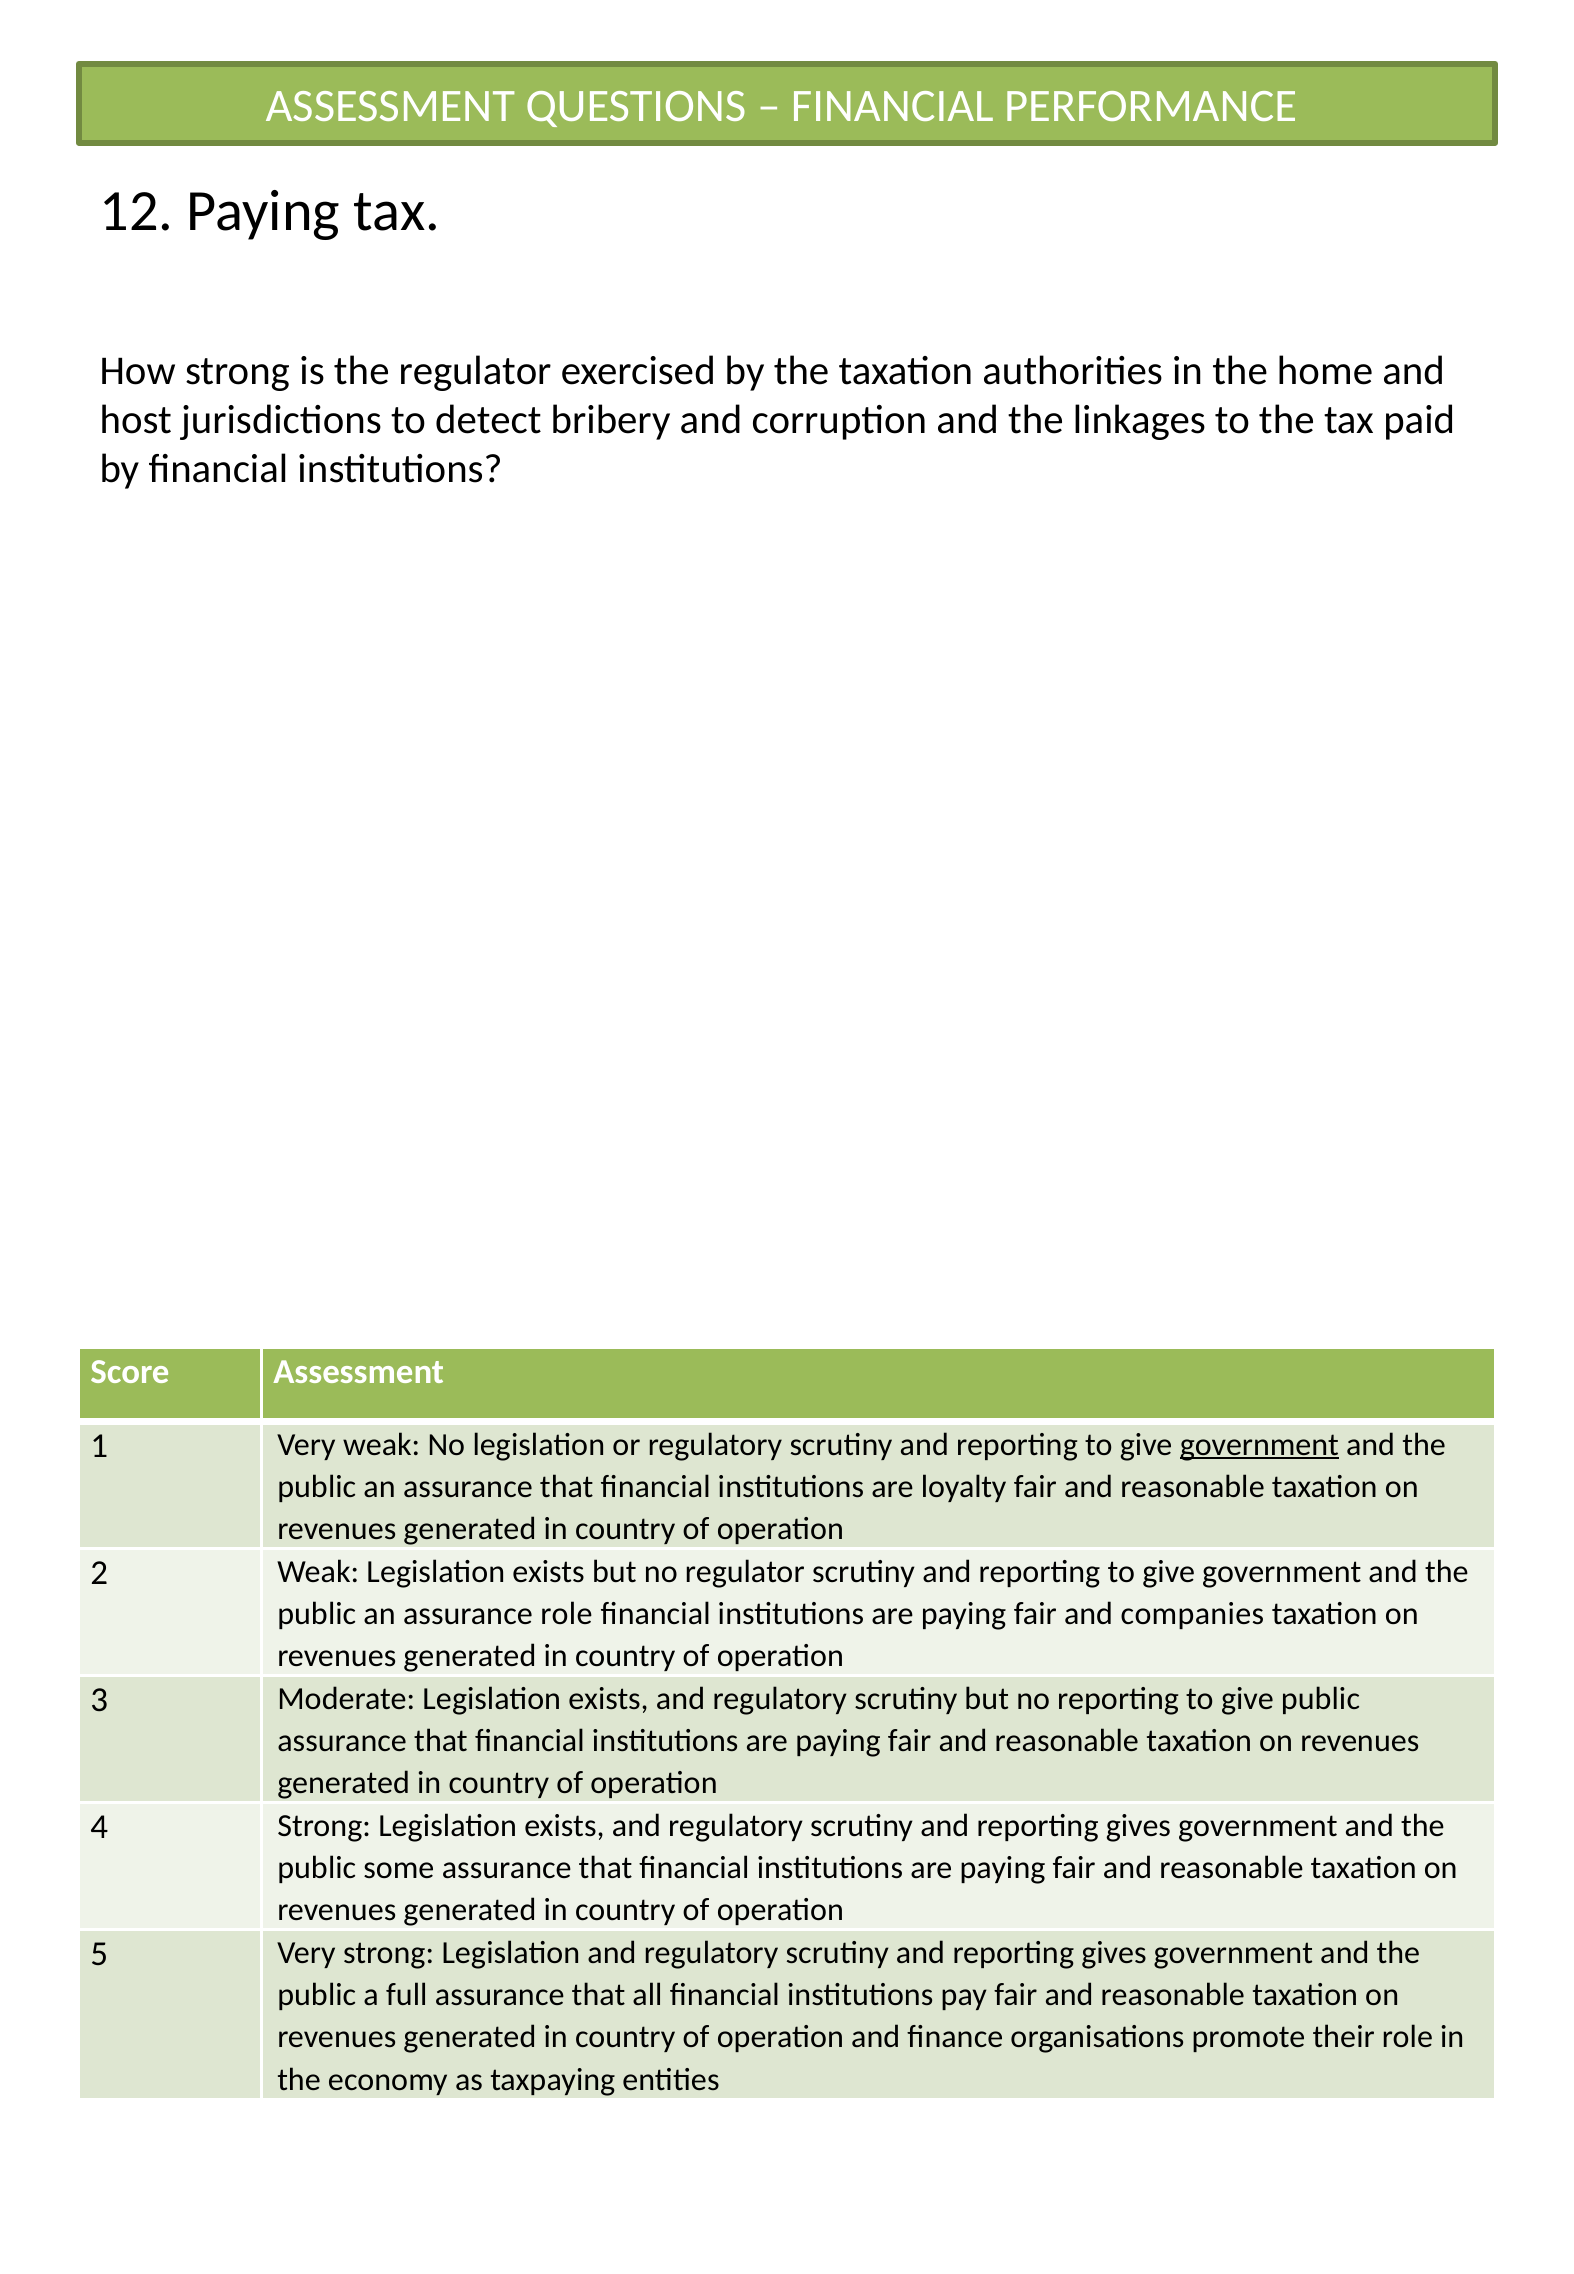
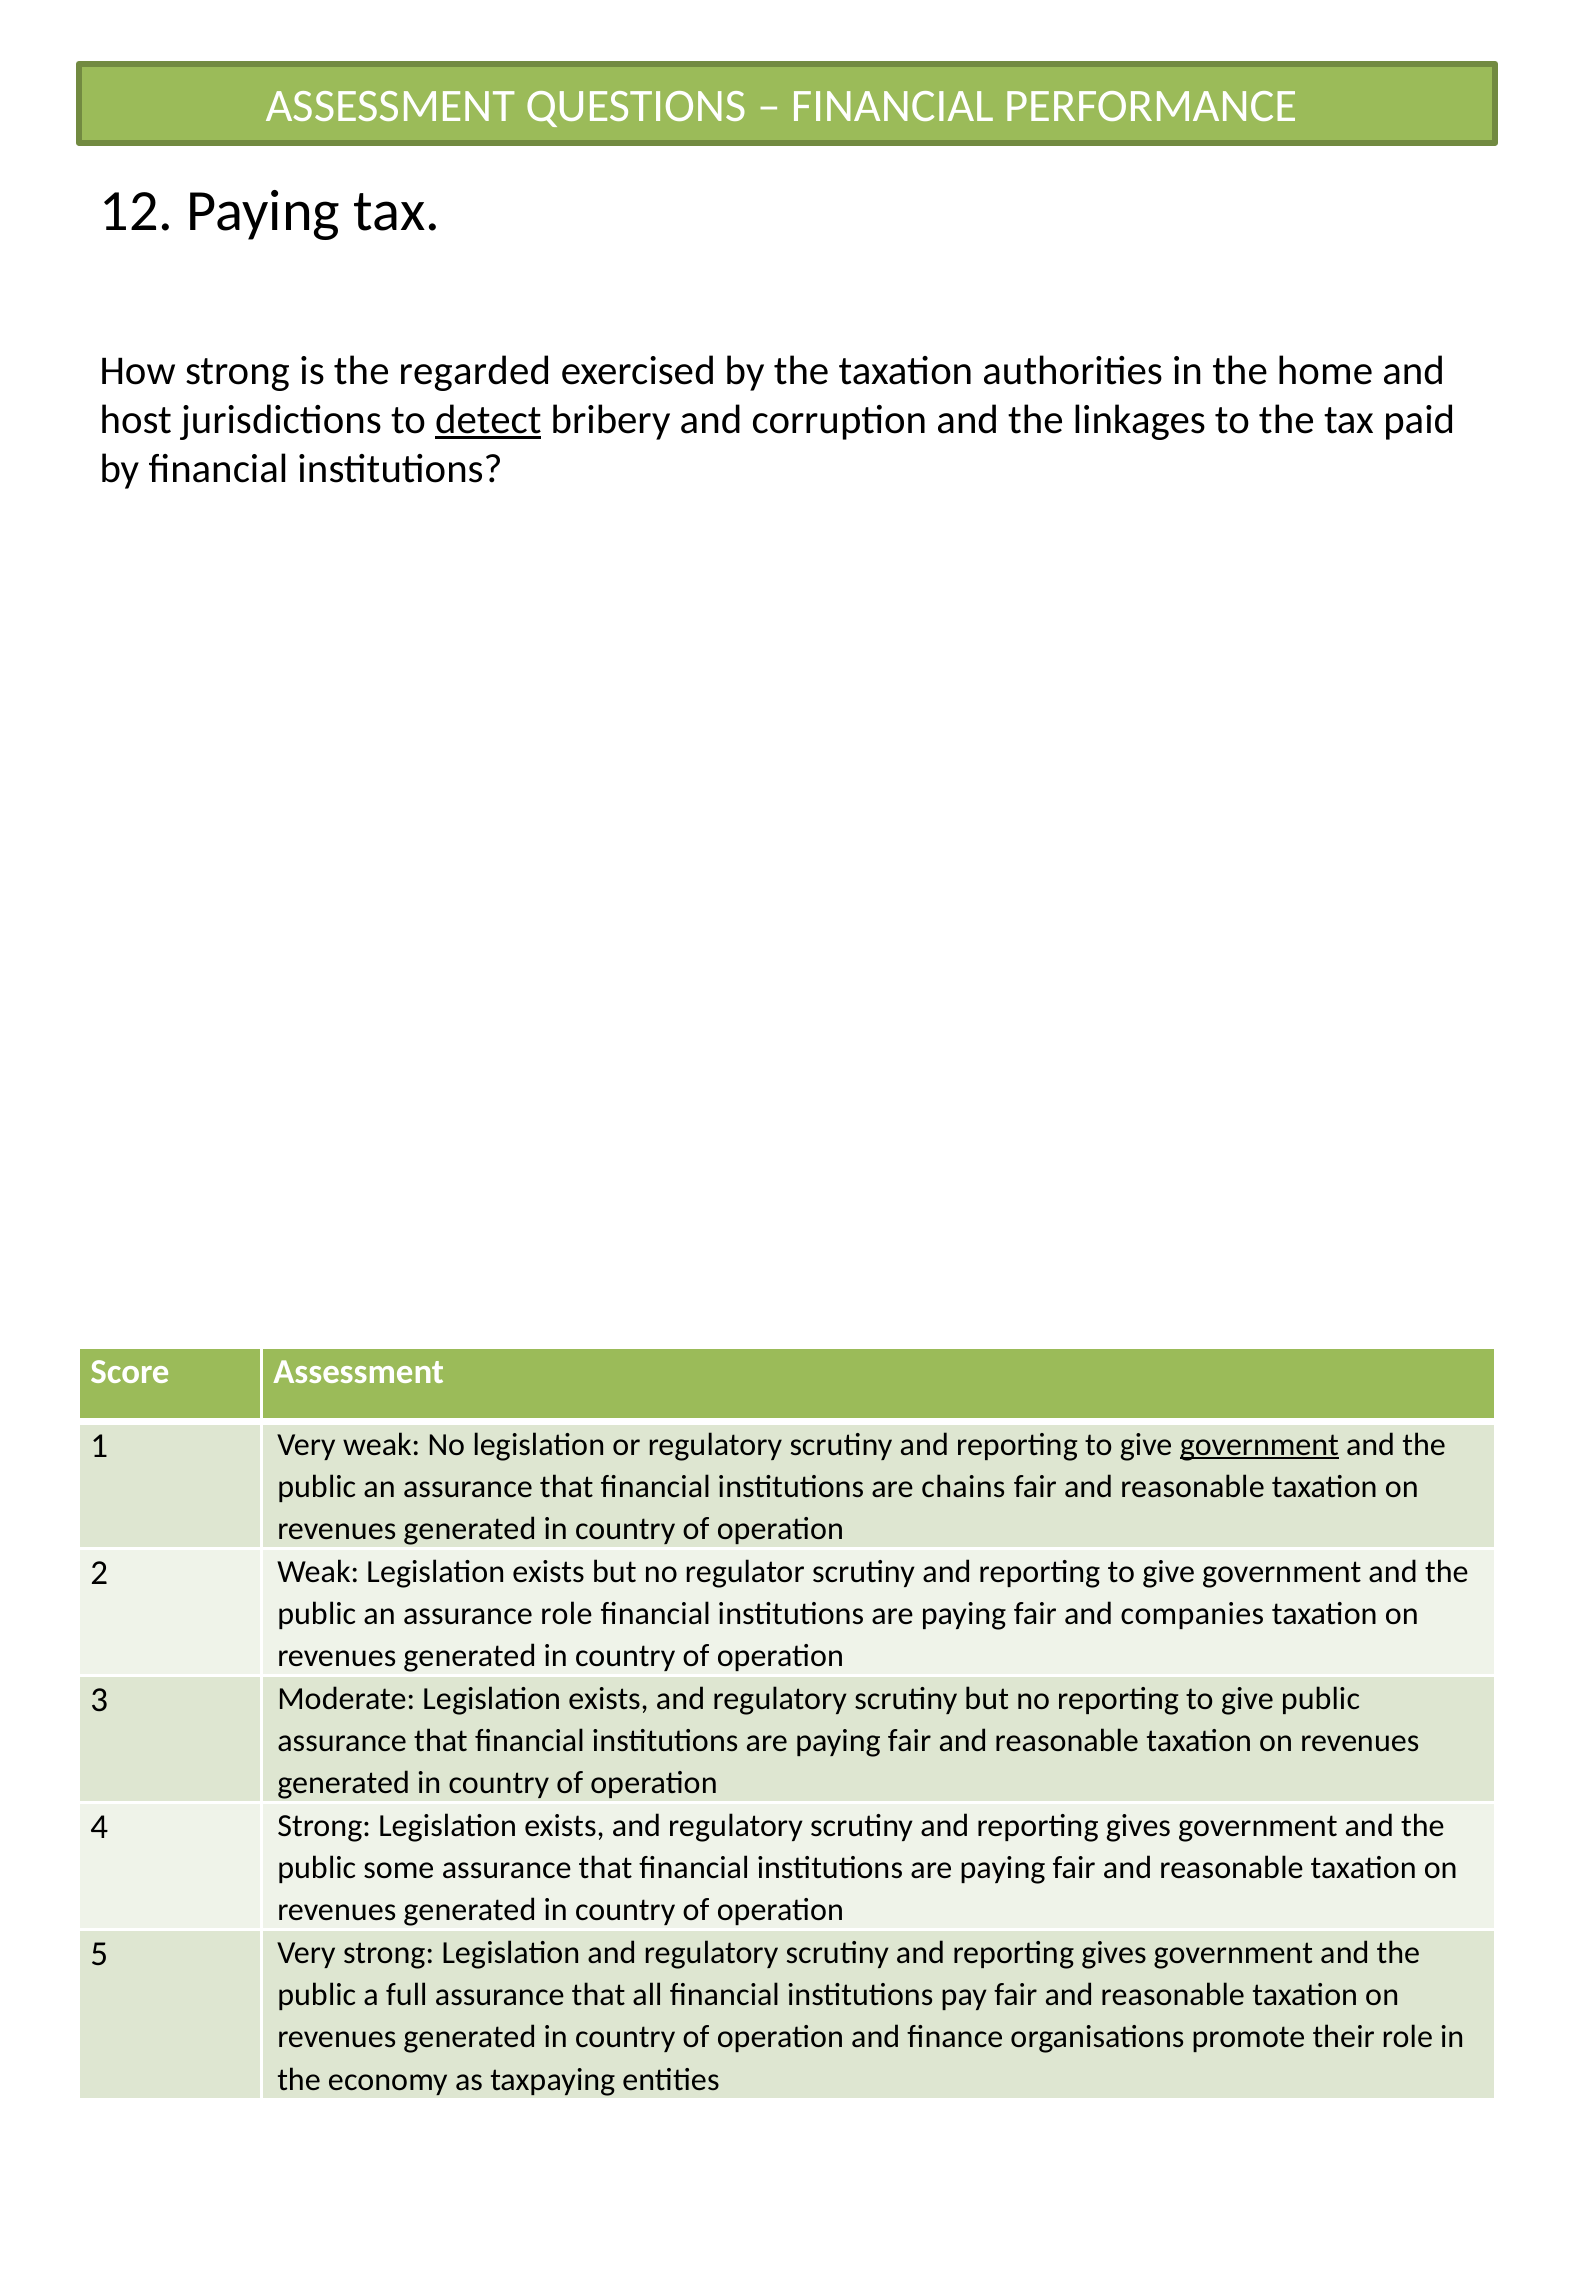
the regulator: regulator -> regarded
detect underline: none -> present
loyalty: loyalty -> chains
